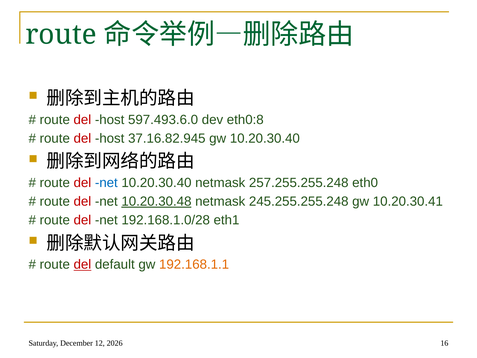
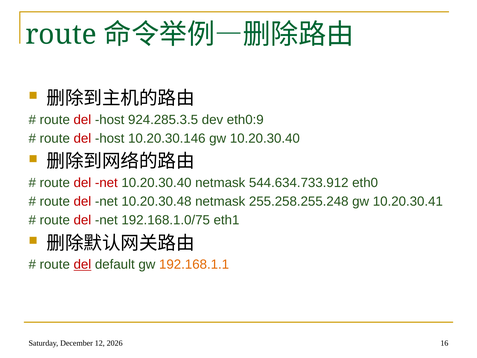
597.493.6.0: 597.493.6.0 -> 924.285.3.5
eth0:8: eth0:8 -> eth0:9
37.16.82.945: 37.16.82.945 -> 10.20.30.146
net at (106, 183) colour: blue -> red
257.255.255.248: 257.255.255.248 -> 544.634.733.912
10.20.30.48 underline: present -> none
245.255.255.248: 245.255.255.248 -> 255.258.255.248
192.168.1.0/28: 192.168.1.0/28 -> 192.168.1.0/75
